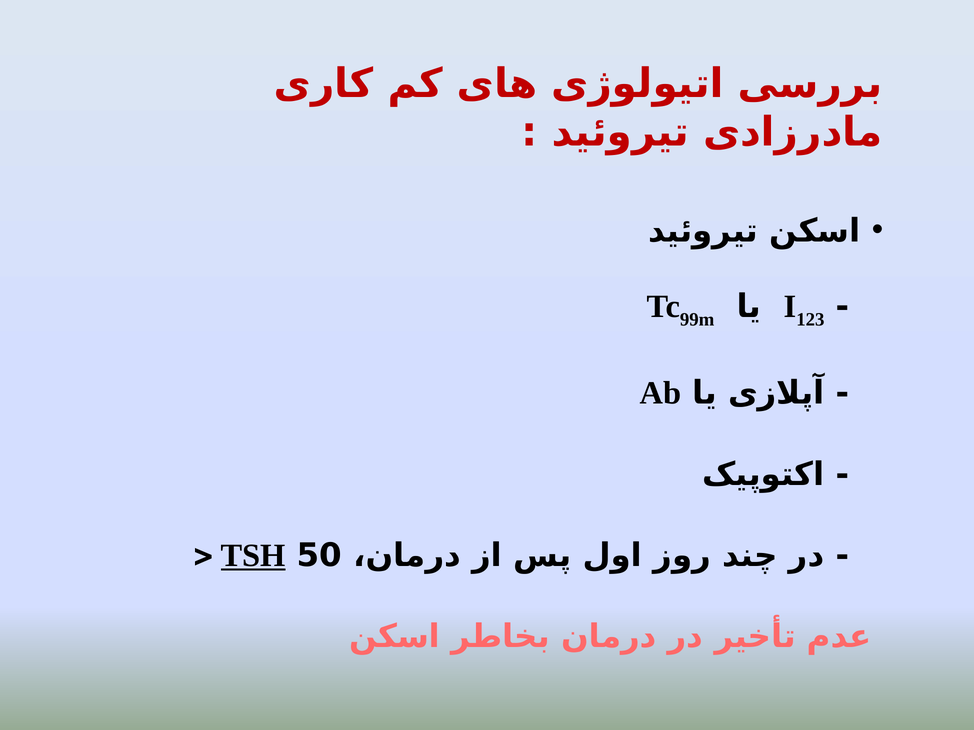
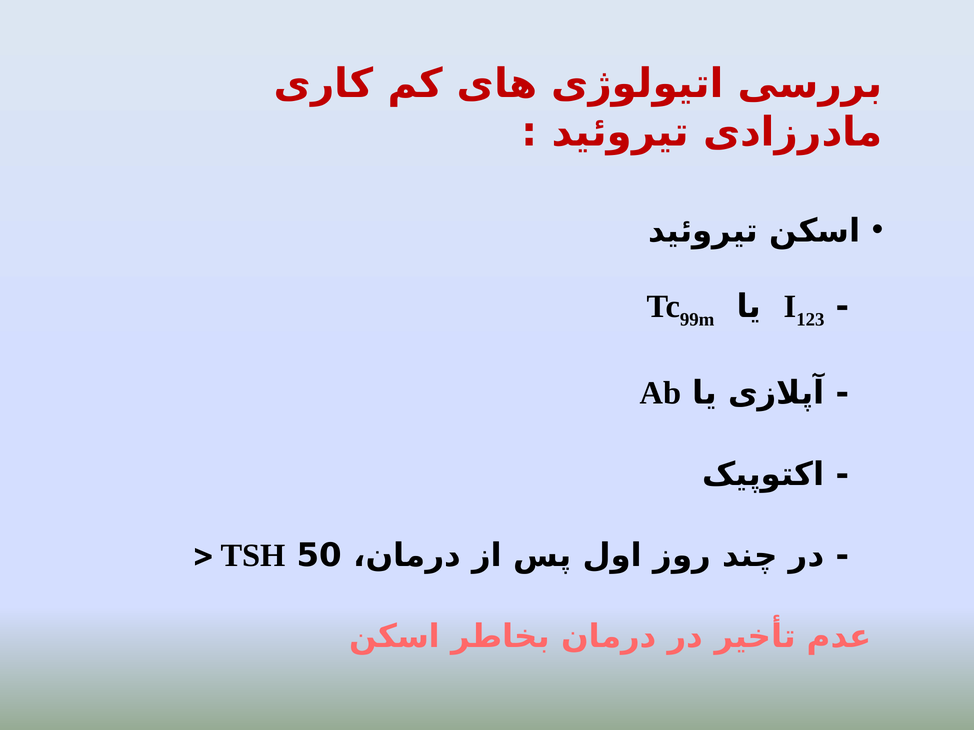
TSH underline: present -> none
